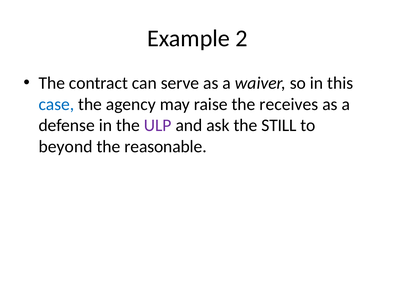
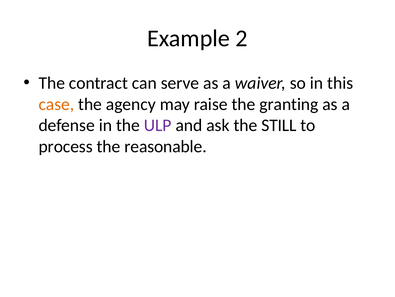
case colour: blue -> orange
receives: receives -> granting
beyond: beyond -> process
